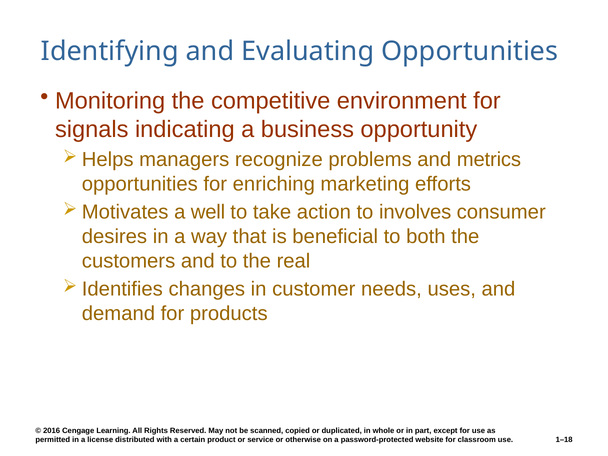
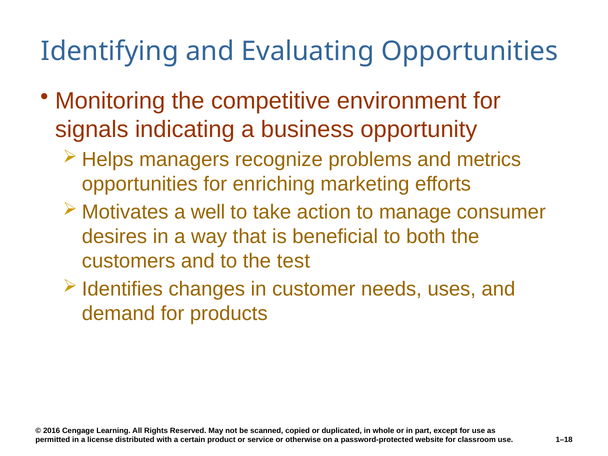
involves: involves -> manage
real: real -> test
